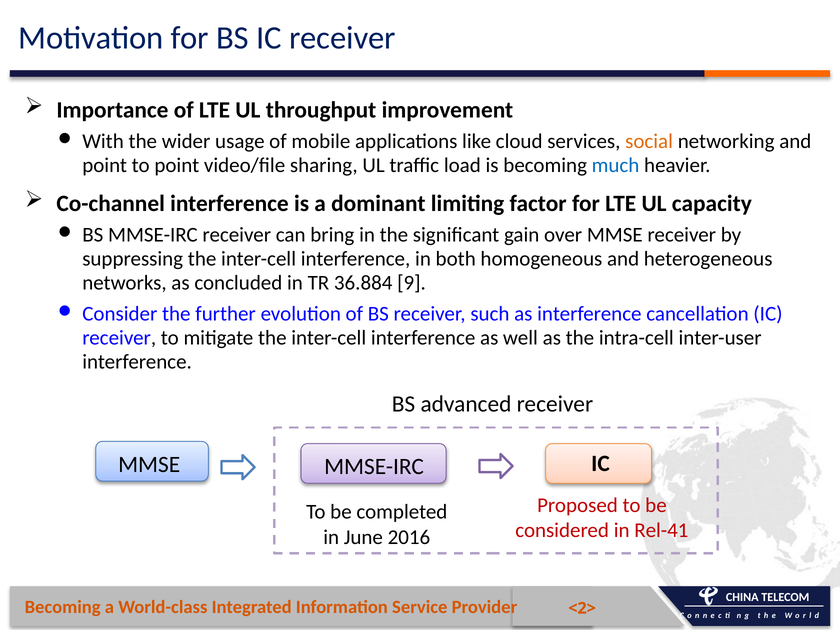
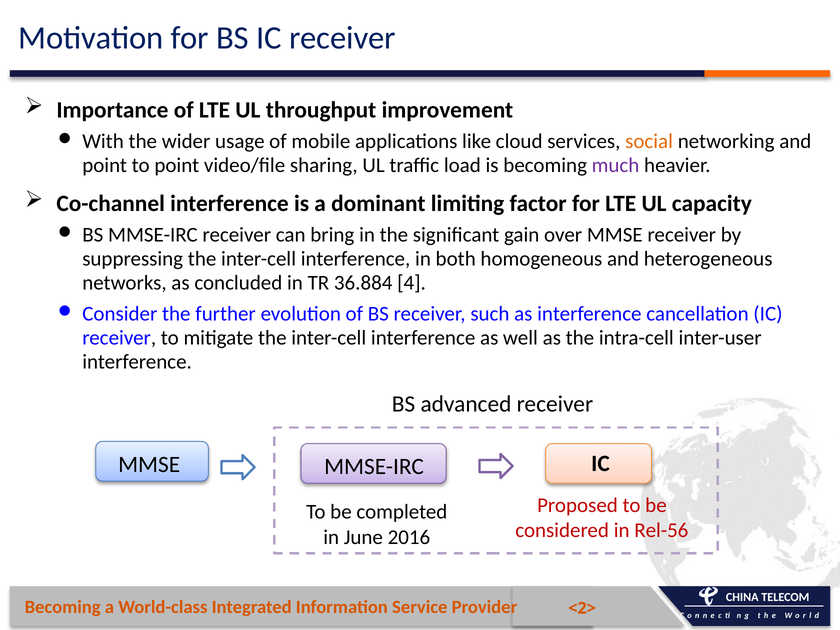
much colour: blue -> purple
9: 9 -> 4
Rel-41: Rel-41 -> Rel-56
